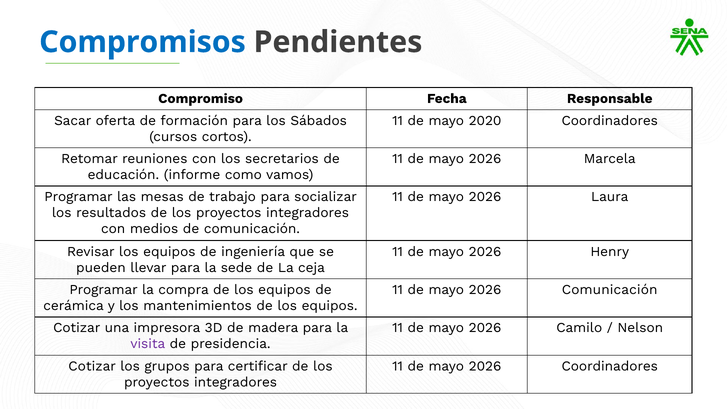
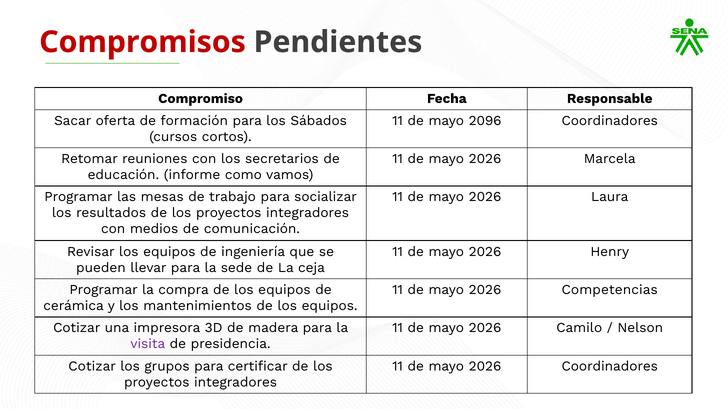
Compromisos colour: blue -> red
2020: 2020 -> 2096
2026 Comunicación: Comunicación -> Competencias
